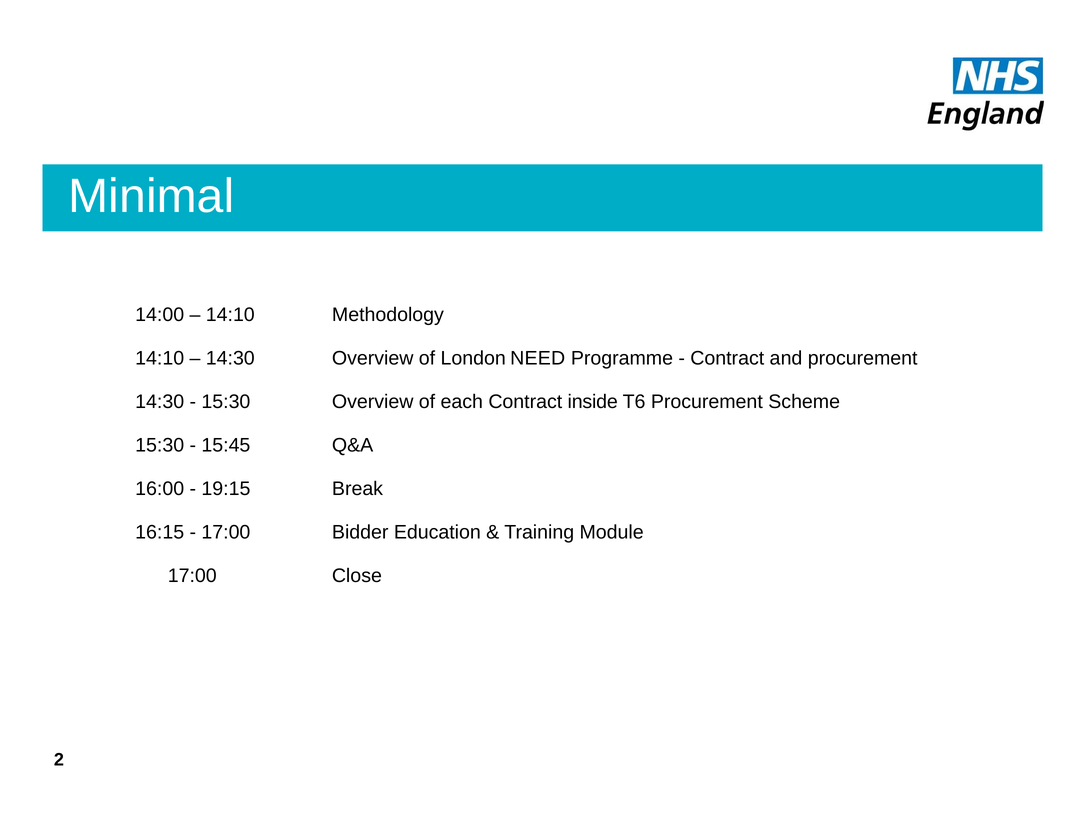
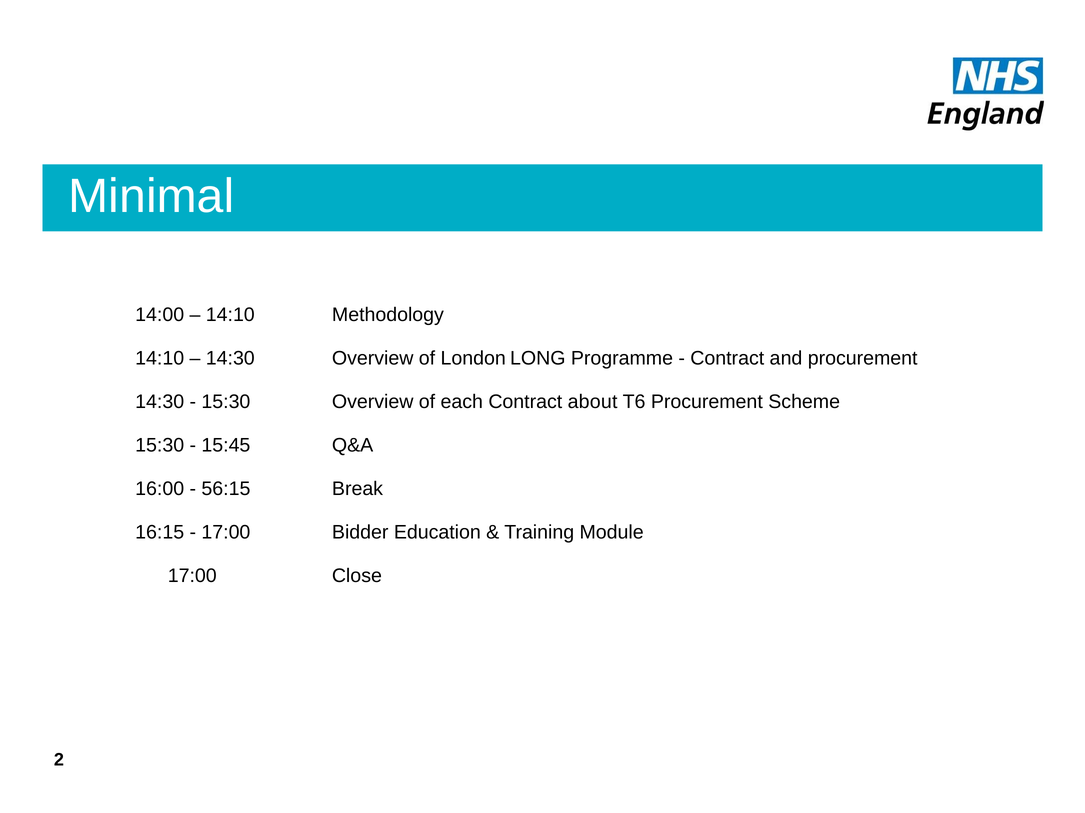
NEED: NEED -> LONG
inside: inside -> about
19:15: 19:15 -> 56:15
